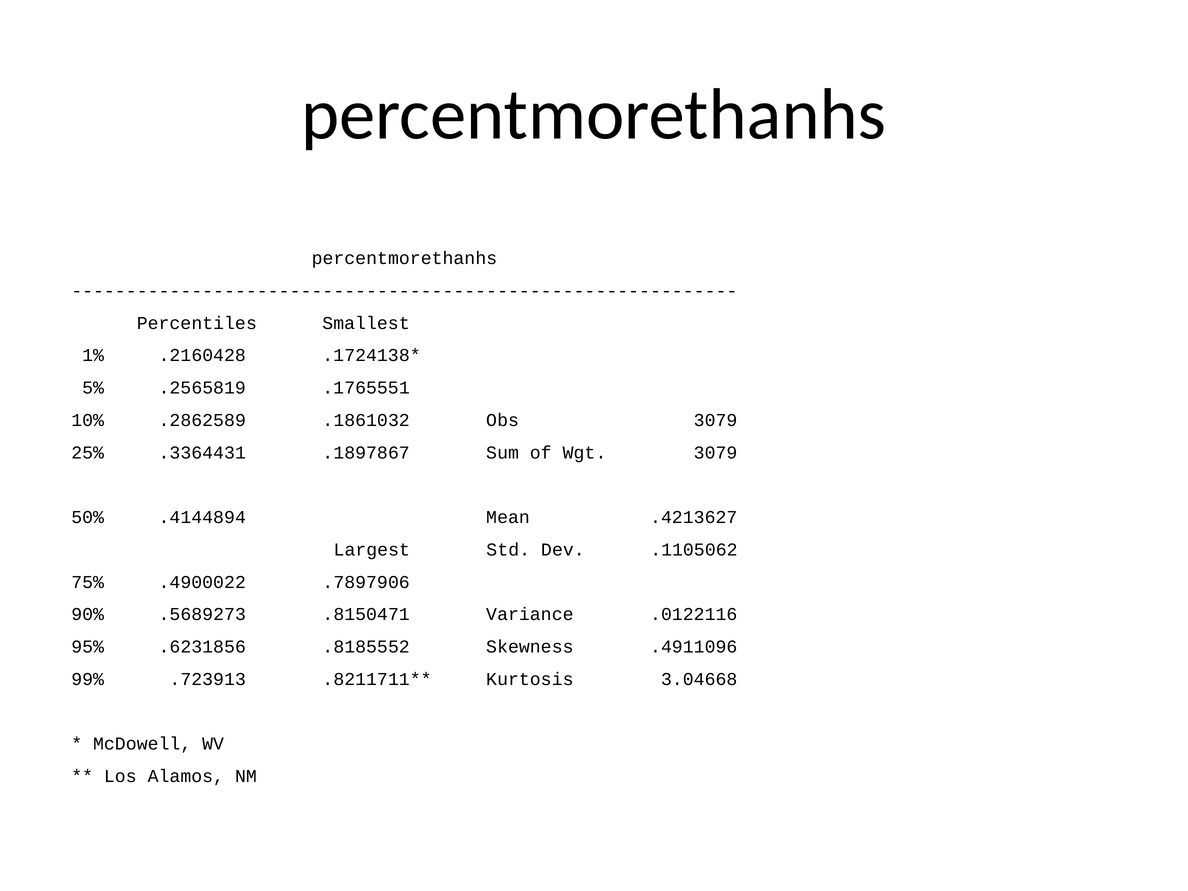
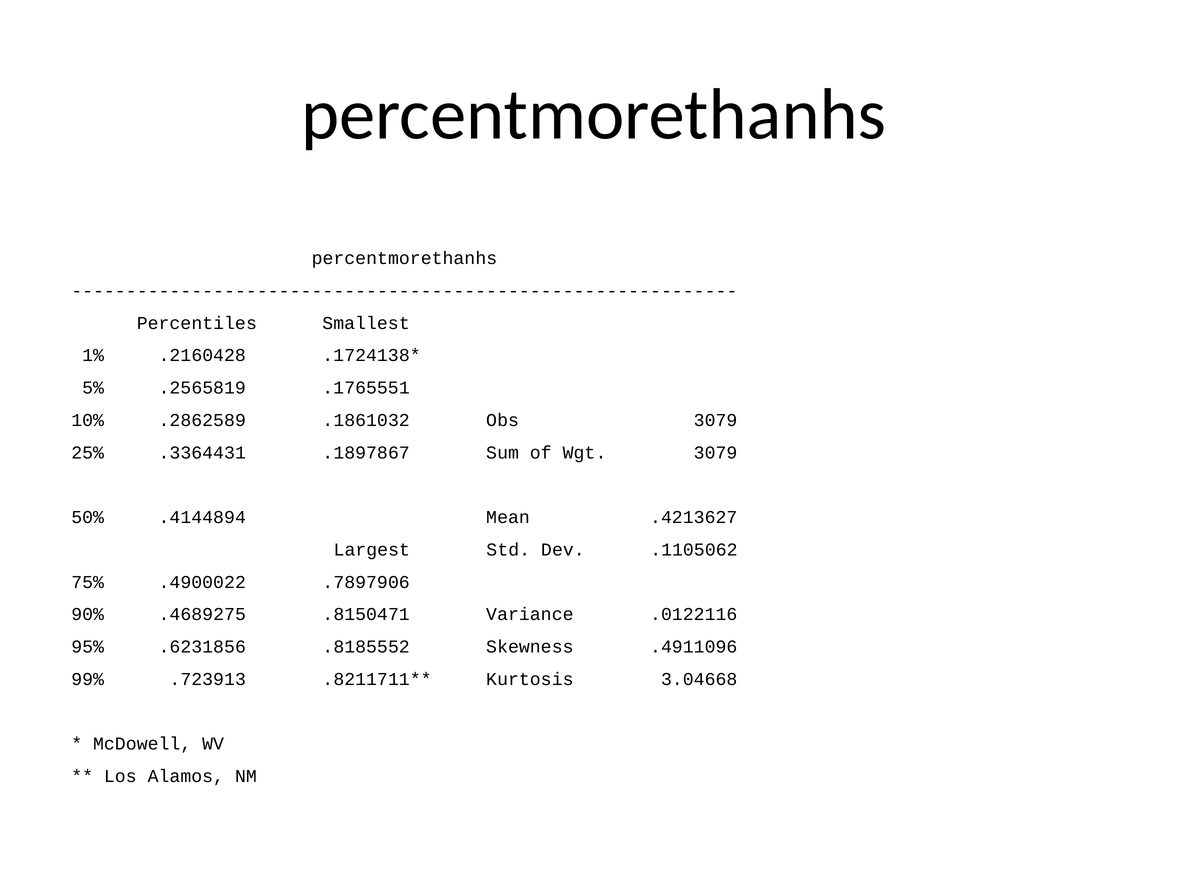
.5689273: .5689273 -> .4689275
